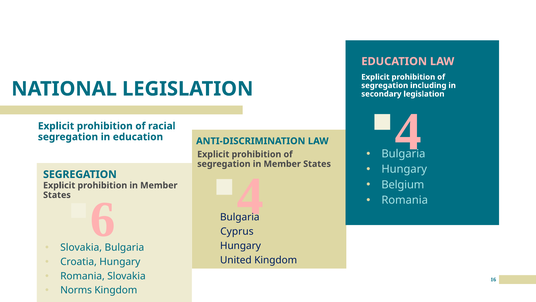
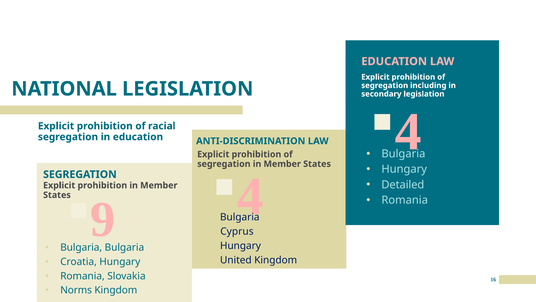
Belgium: Belgium -> Detailed
6: 6 -> 9
Slovakia at (81, 247): Slovakia -> Bulgaria
